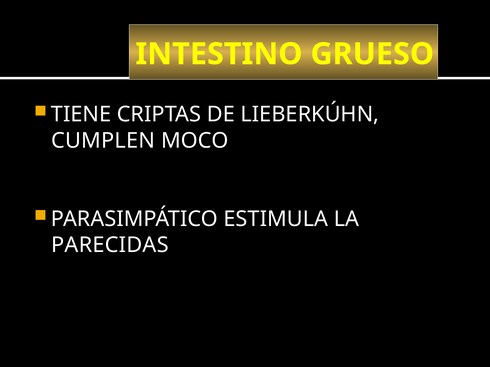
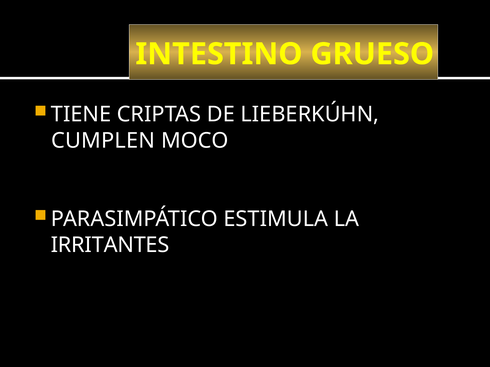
PARECIDAS: PARECIDAS -> IRRITANTES
